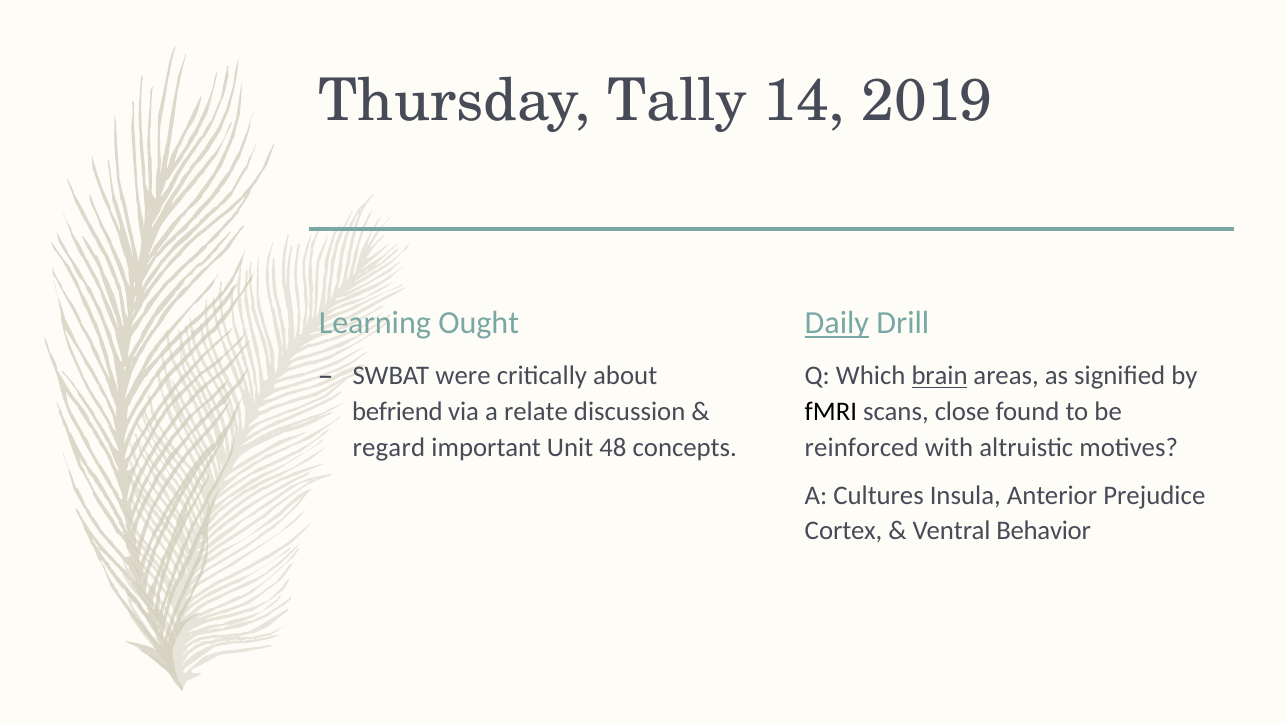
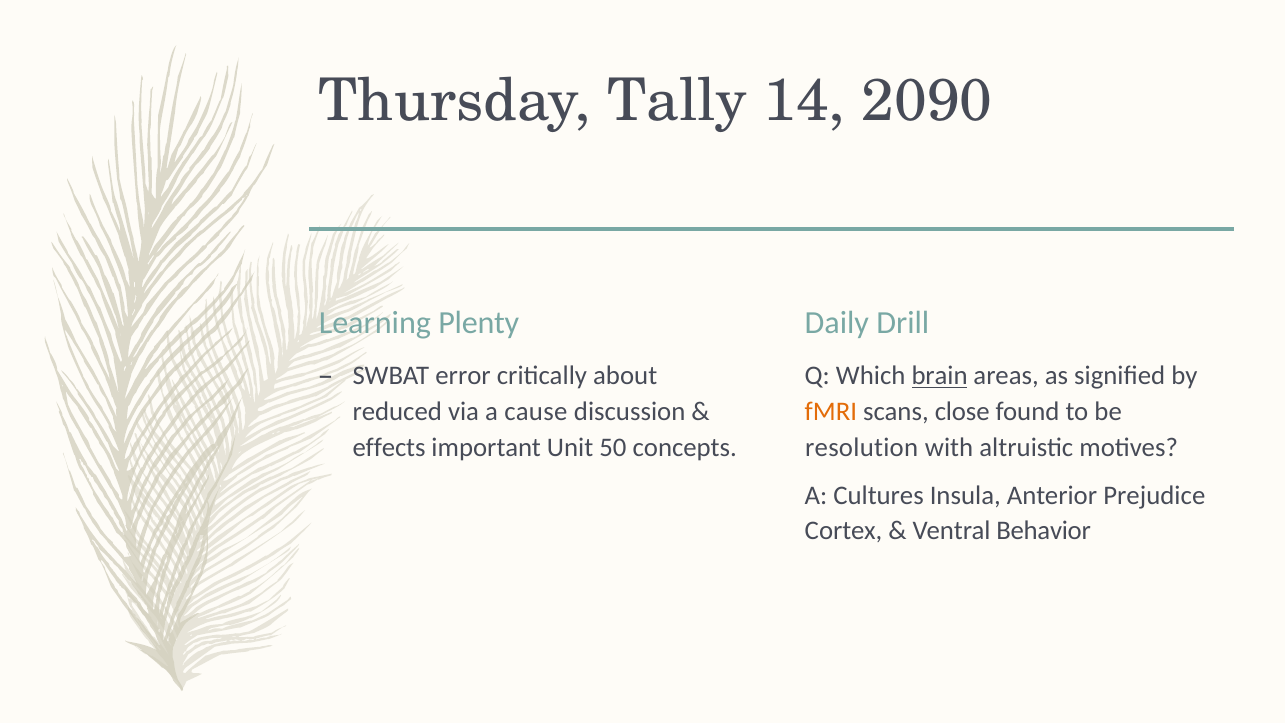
2019: 2019 -> 2090
Ought: Ought -> Plenty
Daily underline: present -> none
were: were -> error
befriend: befriend -> reduced
relate: relate -> cause
fMRI colour: black -> orange
regard: regard -> effects
48: 48 -> 50
reinforced: reinforced -> resolution
